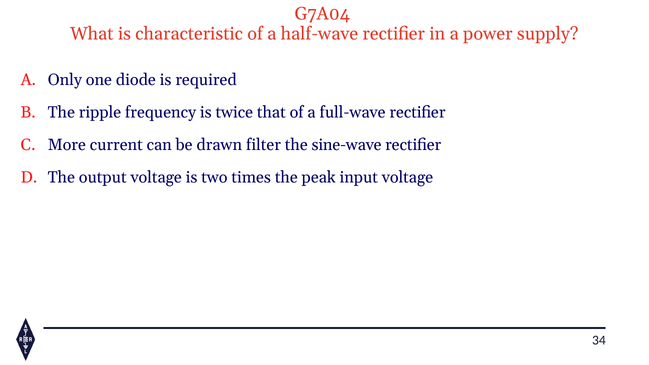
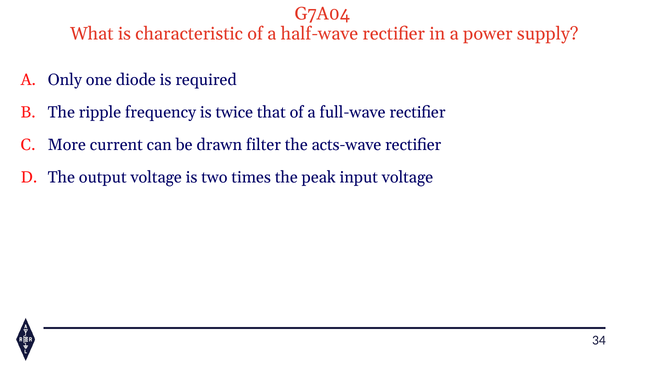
sine-wave: sine-wave -> acts-wave
